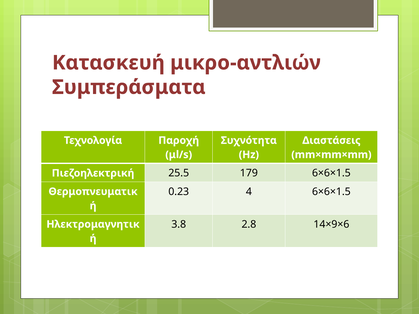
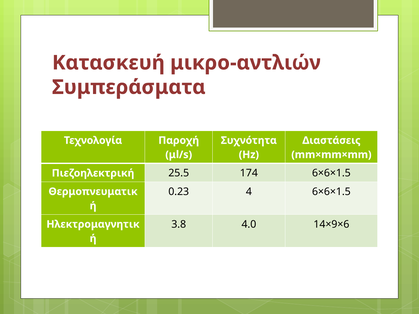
179: 179 -> 174
2.8: 2.8 -> 4.0
